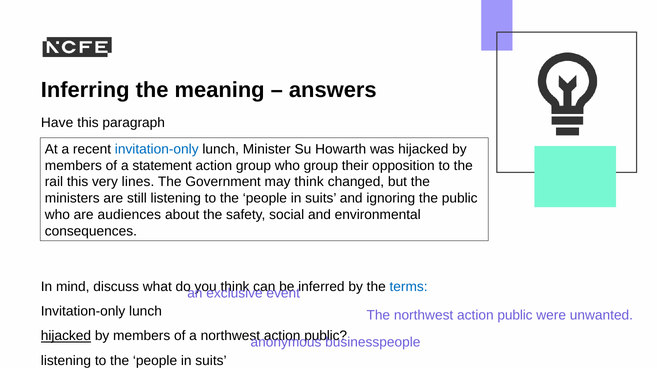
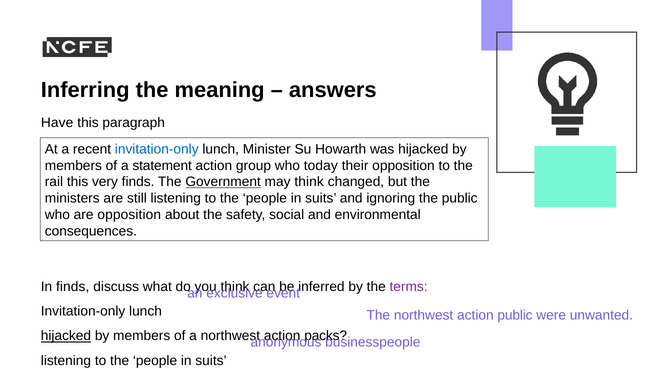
who group: group -> today
very lines: lines -> finds
Government underline: none -> present
are audiences: audiences -> opposition
In mind: mind -> finds
terms colour: blue -> purple
public at (326, 336): public -> packs
